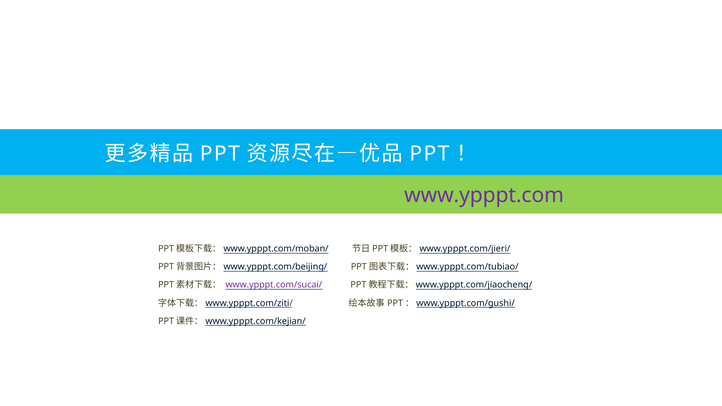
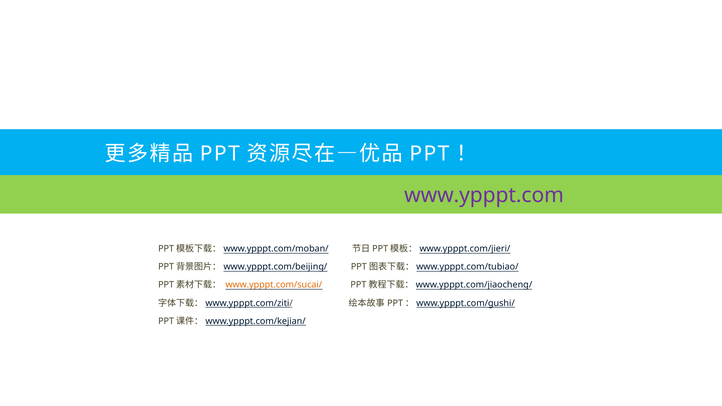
www.ypppt.com/sucai/ colour: purple -> orange
